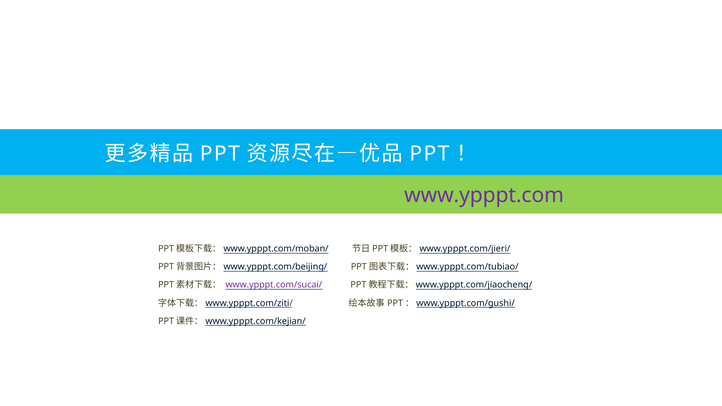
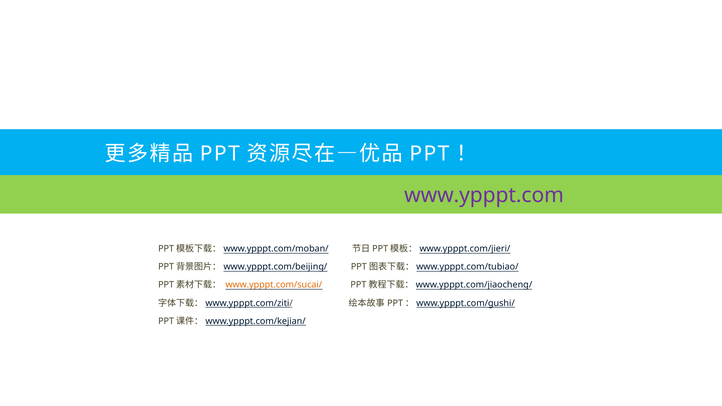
www.ypppt.com/sucai/ colour: purple -> orange
